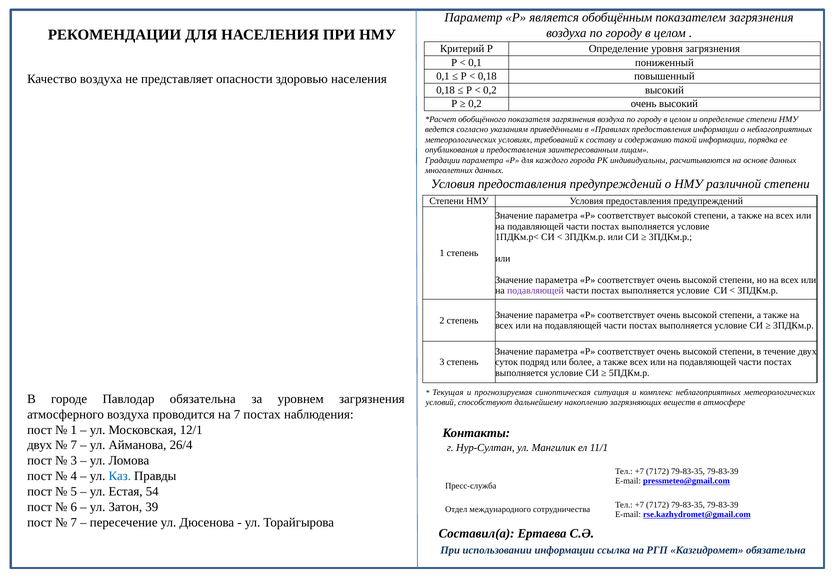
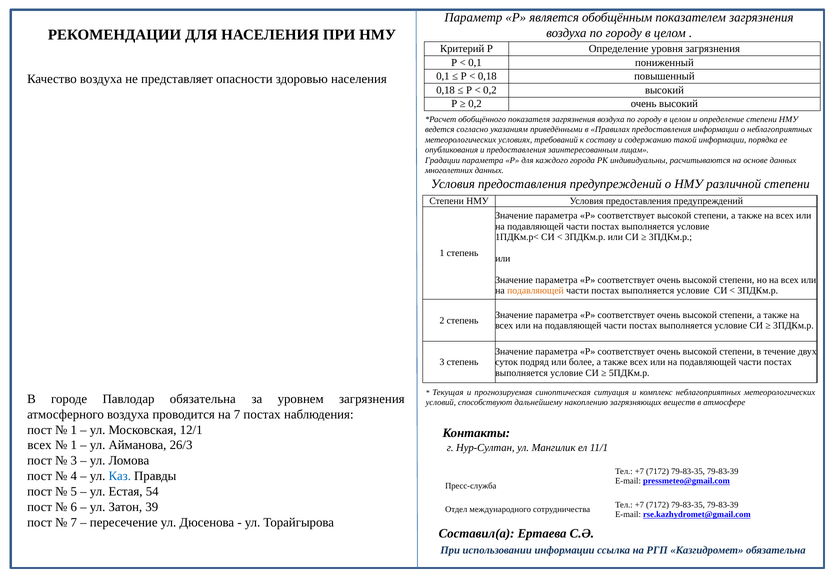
подавляющей at (535, 291) colour: purple -> orange
двух at (40, 445): двух -> всех
7 at (74, 445): 7 -> 1
26/4: 26/4 -> 26/3
